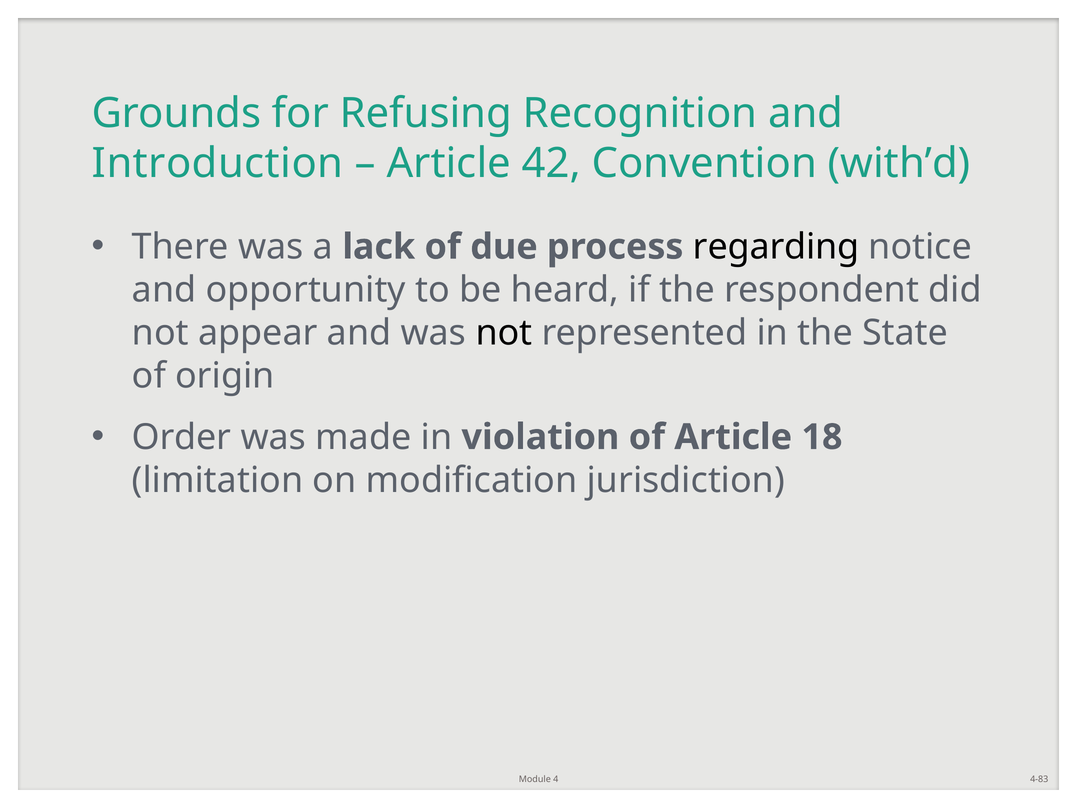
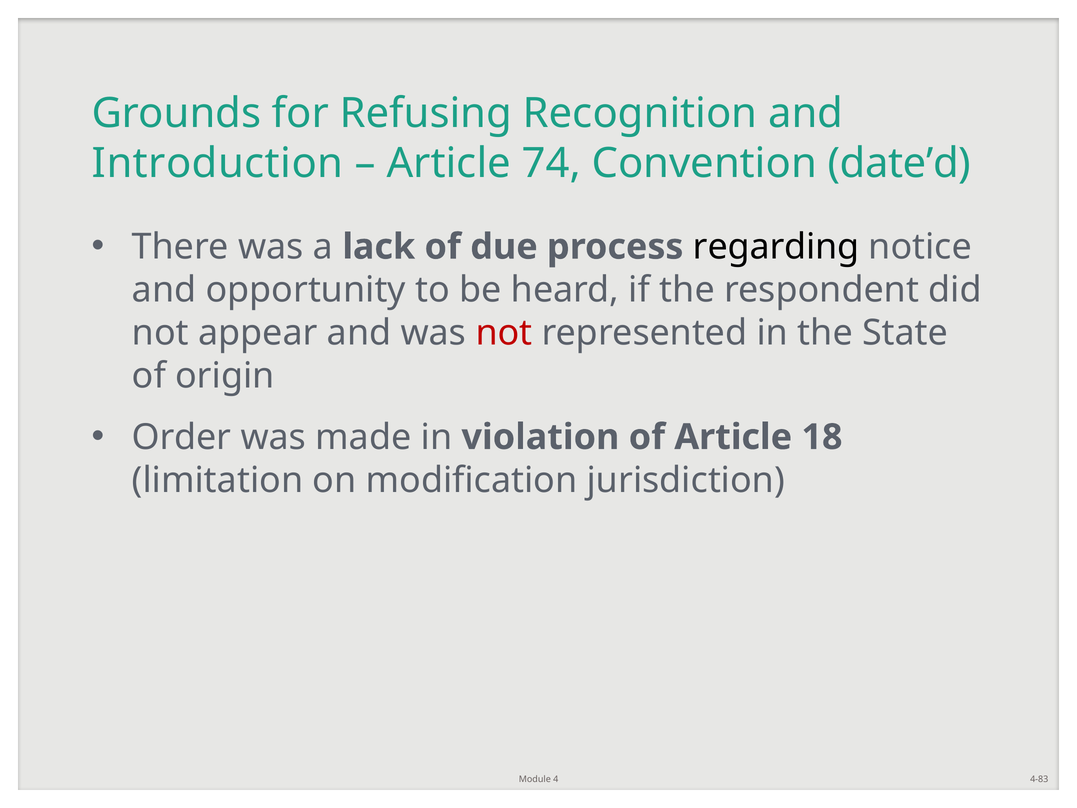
42: 42 -> 74
with’d: with’d -> date’d
not at (504, 333) colour: black -> red
